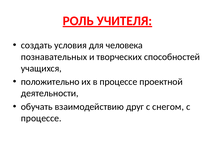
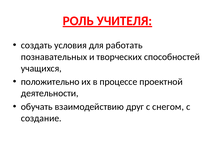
человека: человека -> работать
процессе at (41, 118): процессе -> создание
